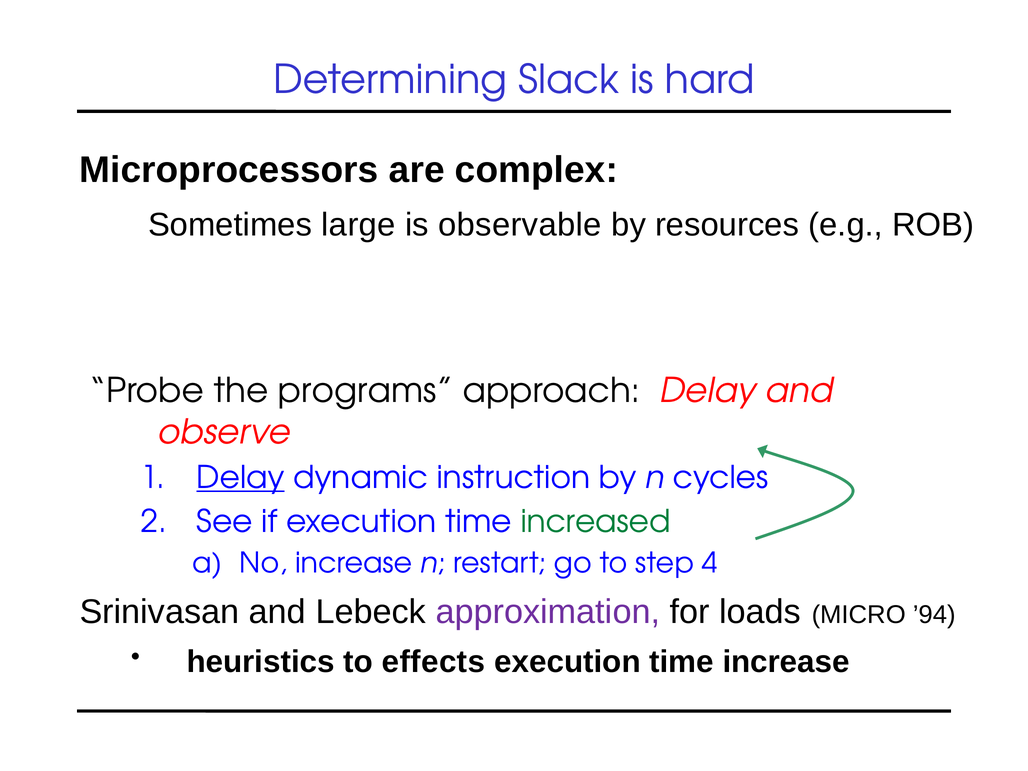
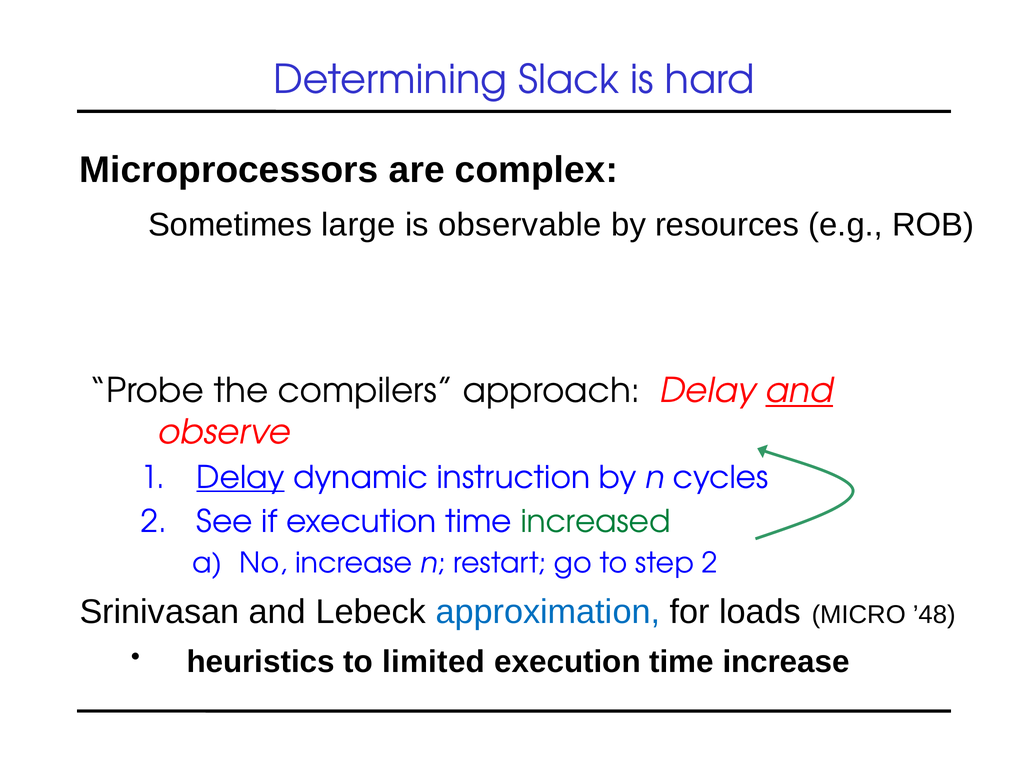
programs: programs -> compilers
and at (799, 391) underline: none -> present
step 4: 4 -> 2
approximation colour: purple -> blue
’94: ’94 -> ’48
effects: effects -> limited
